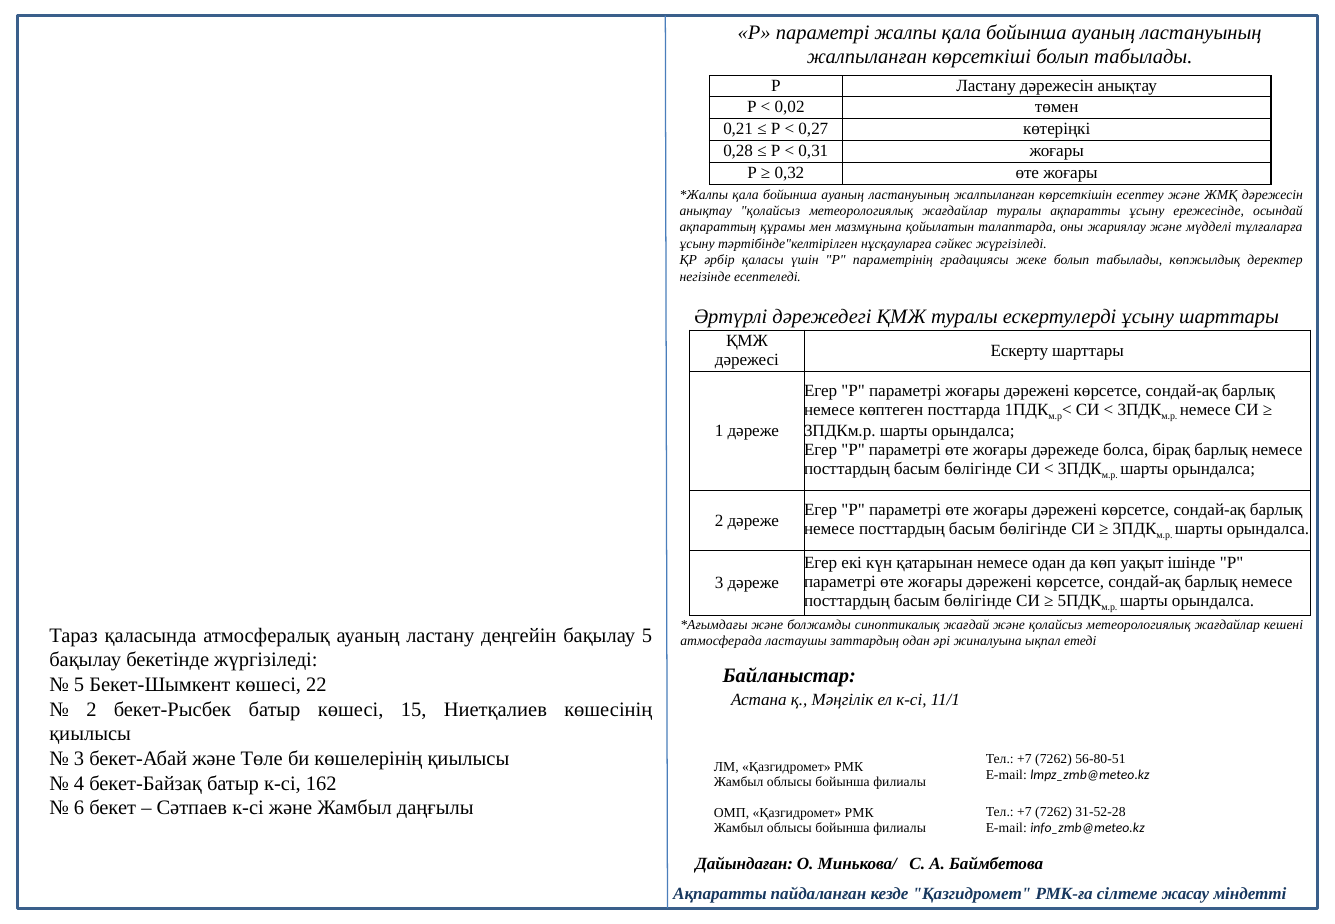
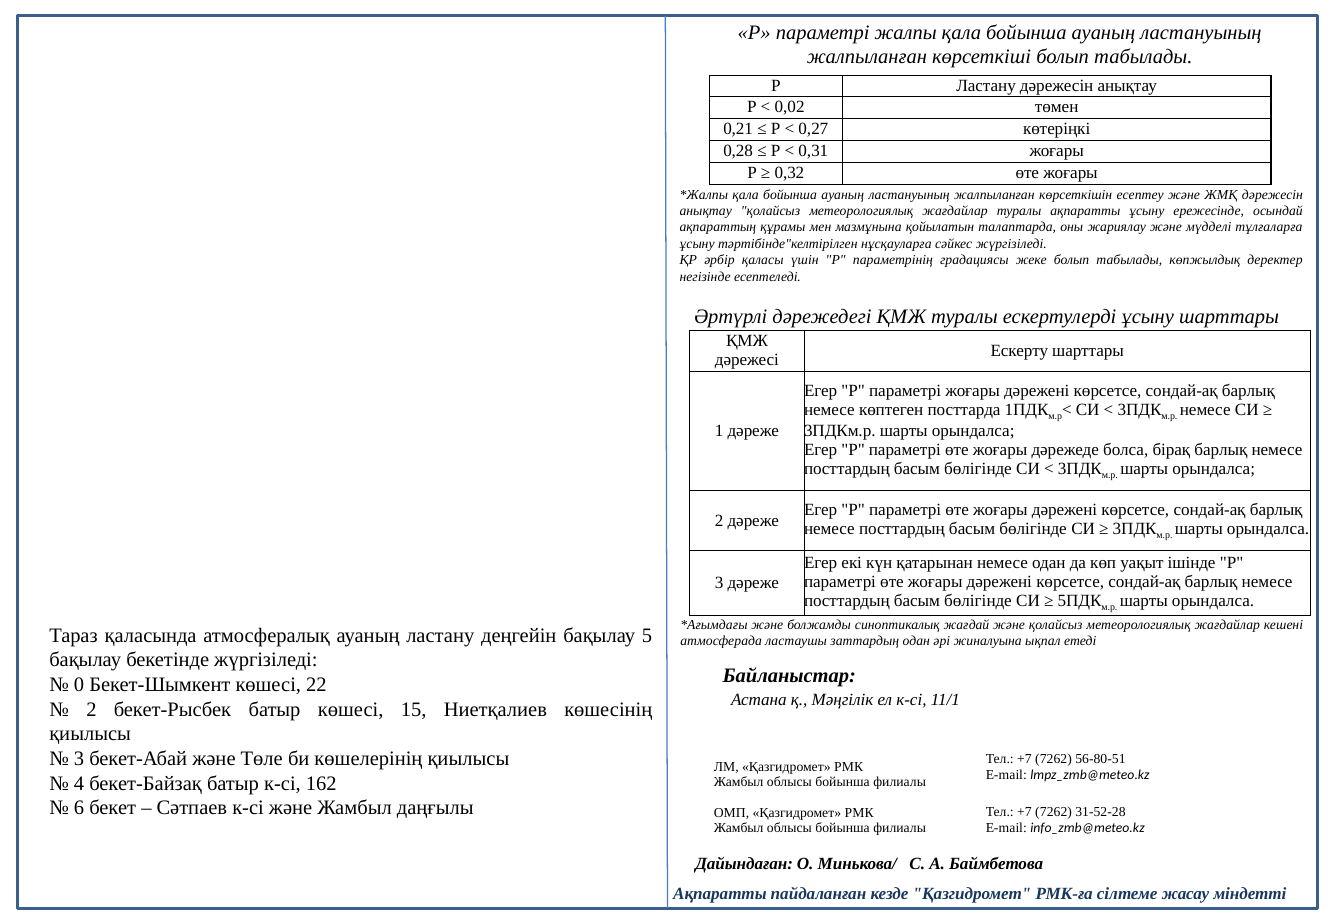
5 at (79, 685): 5 -> 0
